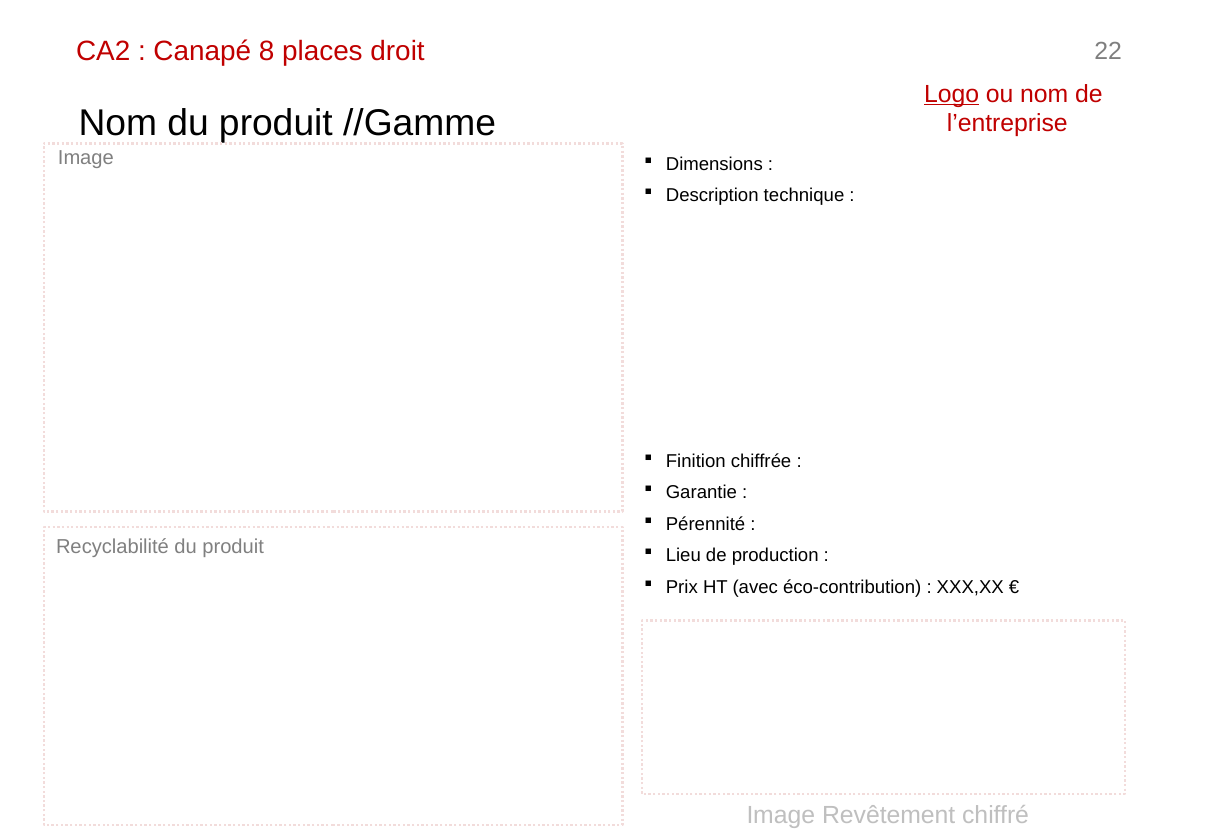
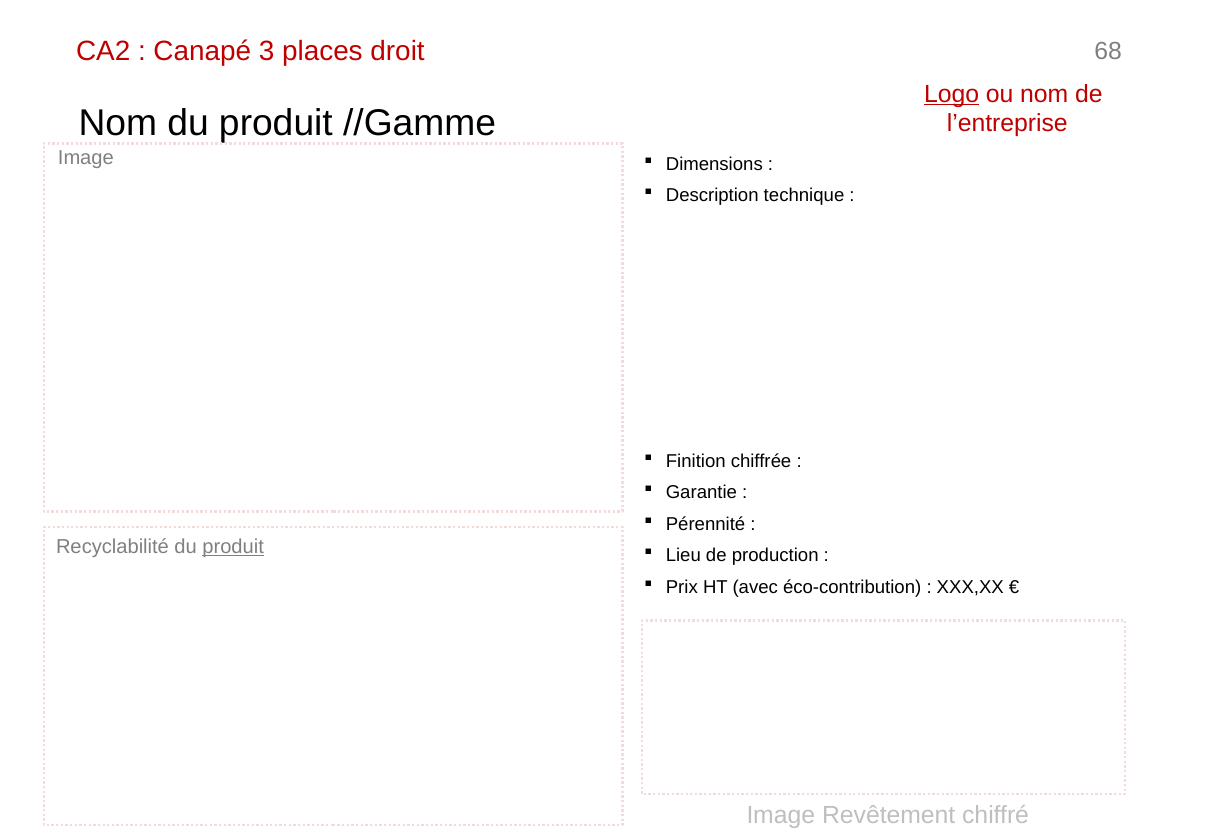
8: 8 -> 3
22: 22 -> 68
produit at (233, 547) underline: none -> present
